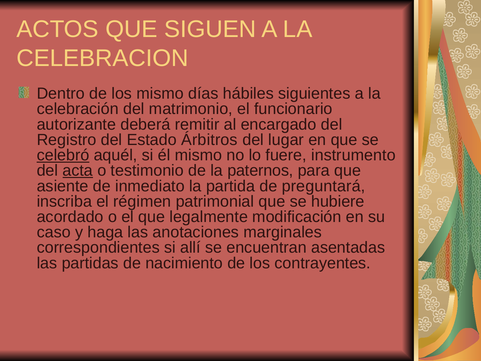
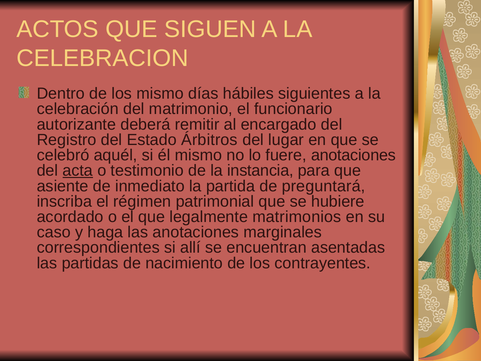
celebró underline: present -> none
fuere instrumento: instrumento -> anotaciones
paternos: paternos -> instancia
modificación: modificación -> matrimonios
